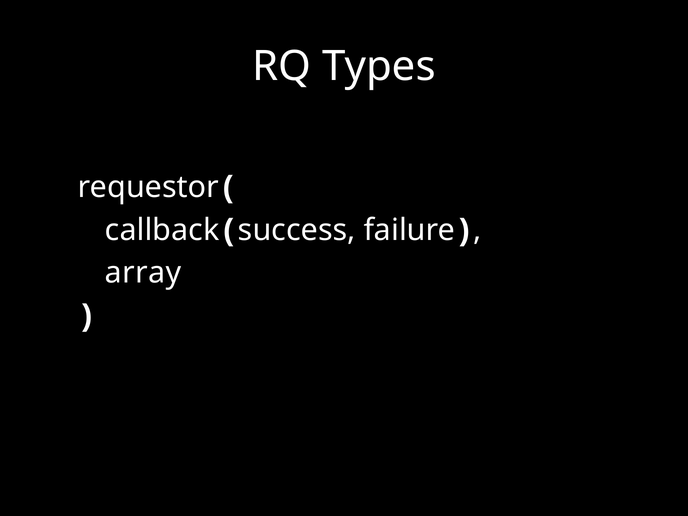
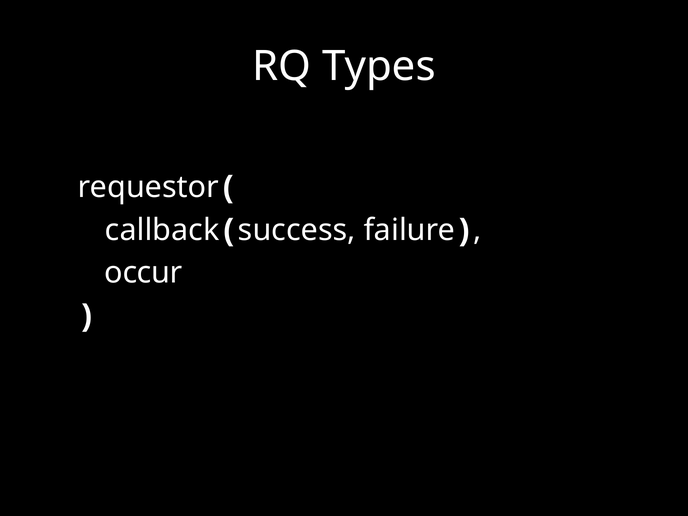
array: array -> occur
